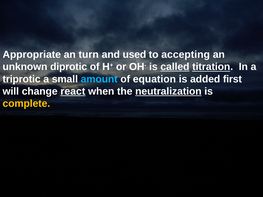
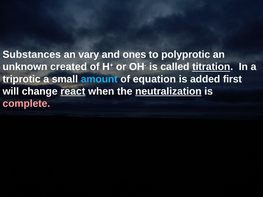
Appropriate: Appropriate -> Substances
turn: turn -> vary
used: used -> ones
accepting: accepting -> polyprotic
diprotic: diprotic -> created
called underline: present -> none
complete colour: yellow -> pink
